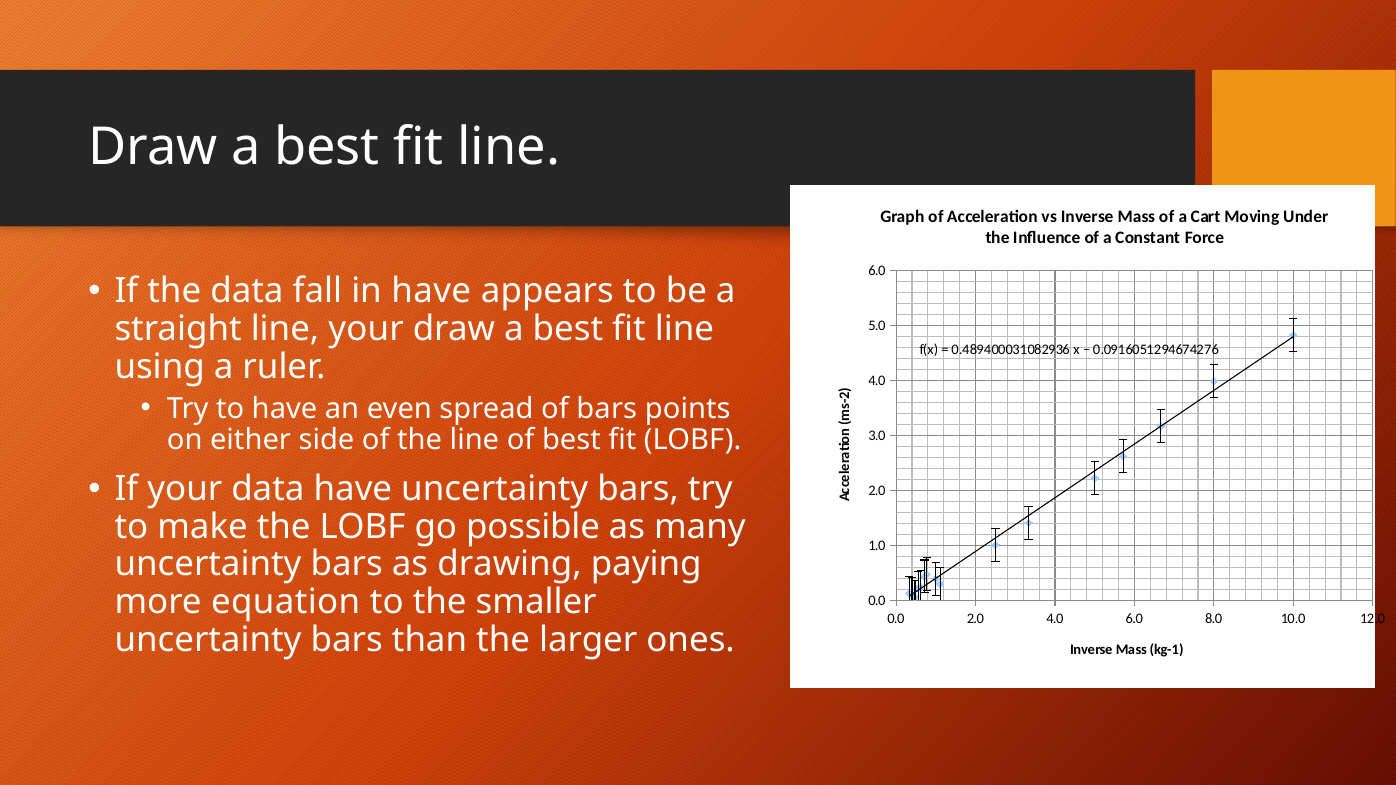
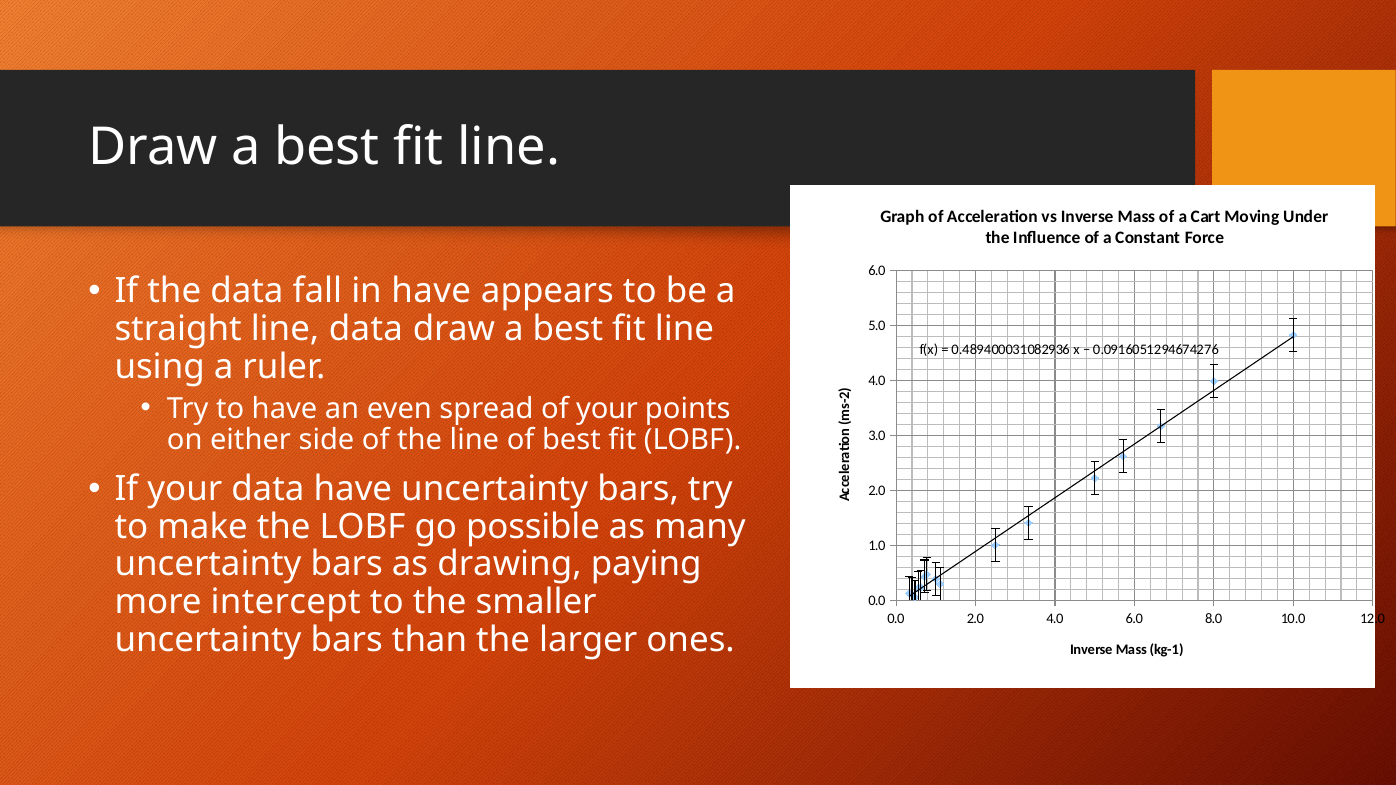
line your: your -> data
of bars: bars -> your
equation: equation -> intercept
